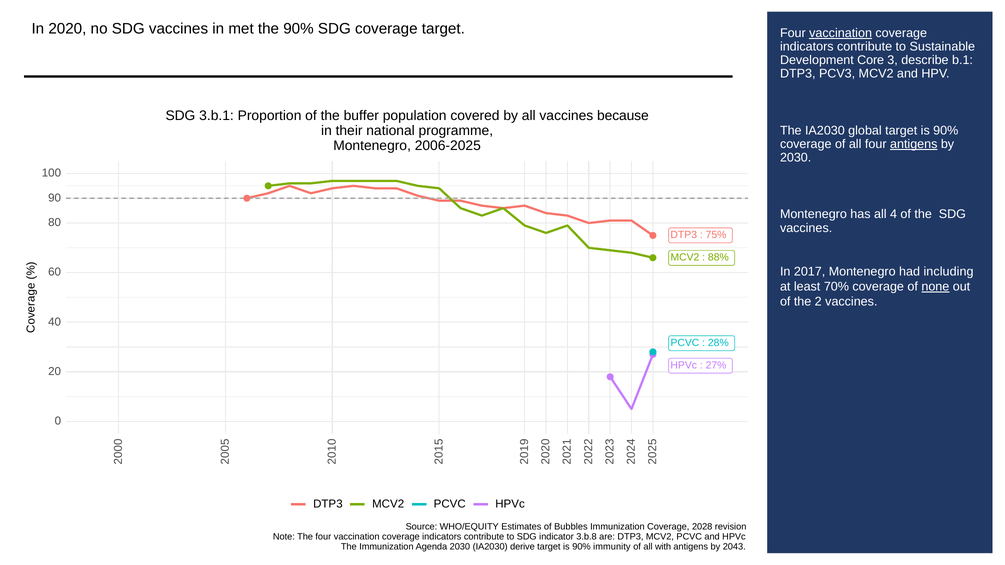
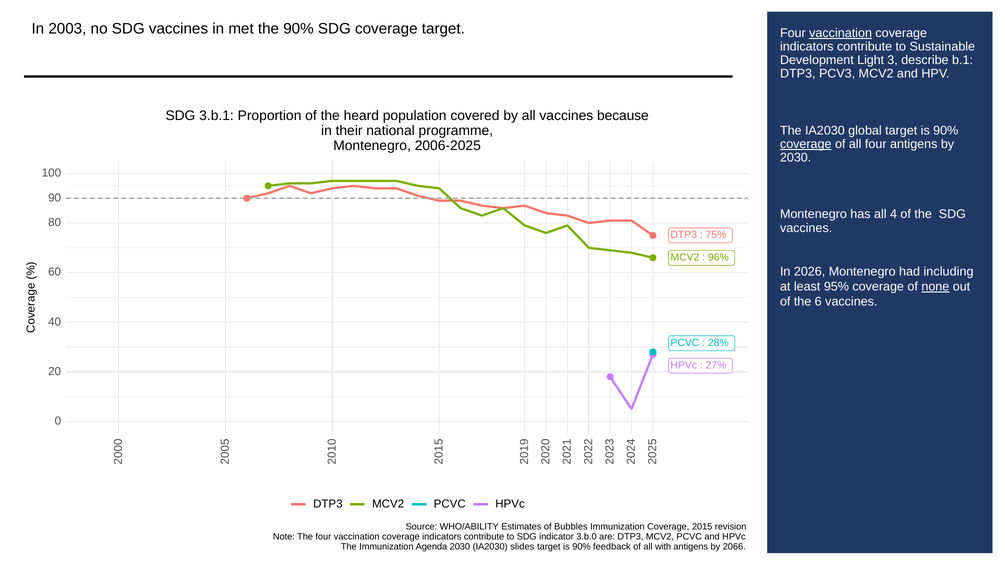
2020: 2020 -> 2003
Core: Core -> Light
buffer: buffer -> heard
coverage at (806, 144) underline: none -> present
antigens at (914, 144) underline: present -> none
88%: 88% -> 96%
2017: 2017 -> 2026
70%: 70% -> 95%
the 2: 2 -> 6
WHO/EQUITY: WHO/EQUITY -> WHO/ABILITY
2028: 2028 -> 2015
3.b.8: 3.b.8 -> 3.b.0
derive: derive -> slides
immunity: immunity -> feedback
2043: 2043 -> 2066
